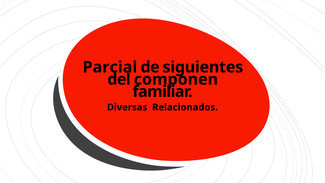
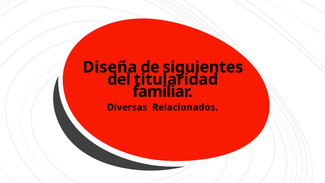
Parcial: Parcial -> Diseña
componen: componen -> titularidad
